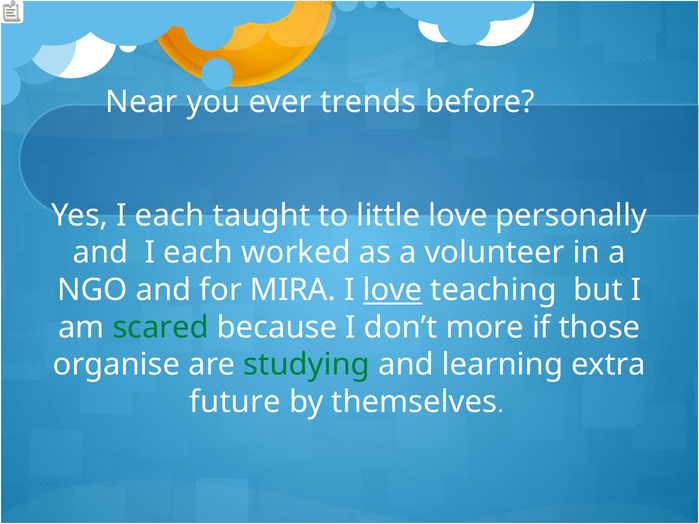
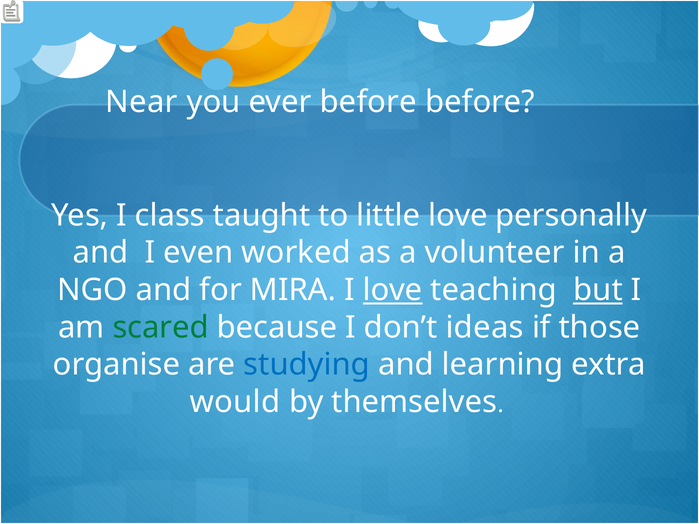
ever trends: trends -> before
Yes I each: each -> class
and I each: each -> even
but underline: none -> present
more: more -> ideas
studying colour: green -> blue
future: future -> would
